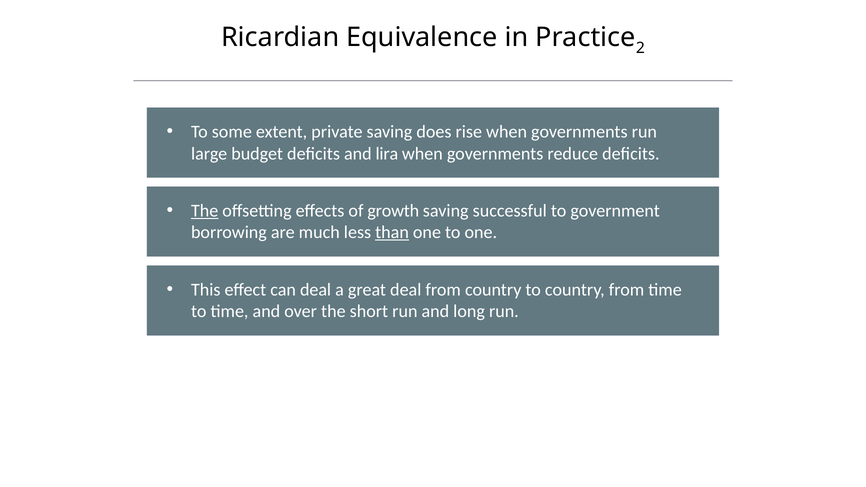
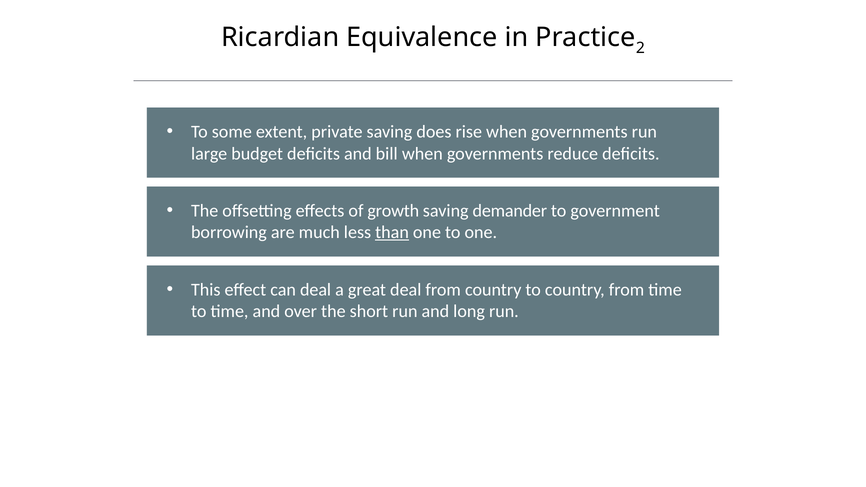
lira: lira -> bill
The at (205, 211) underline: present -> none
successful: successful -> demander
